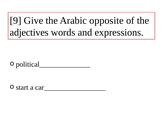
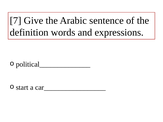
9: 9 -> 7
opposite: opposite -> sentence
adjectives: adjectives -> definition
